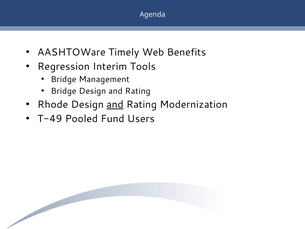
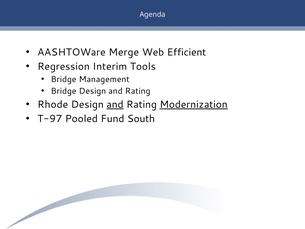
Timely: Timely -> Merge
Benefits: Benefits -> Efficient
Modernization underline: none -> present
T-49: T-49 -> T-97
Users: Users -> South
